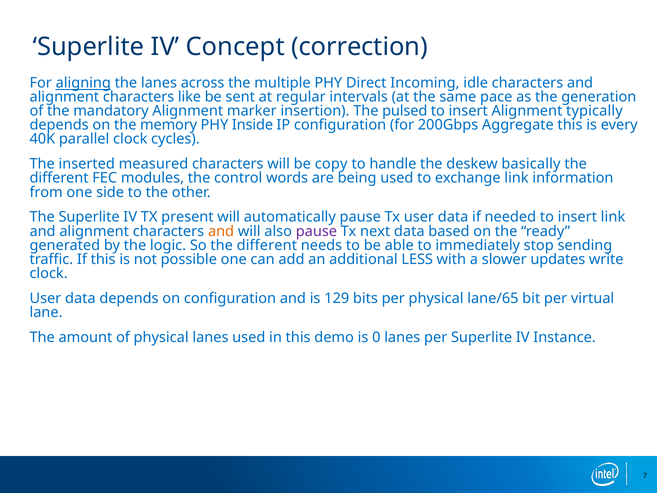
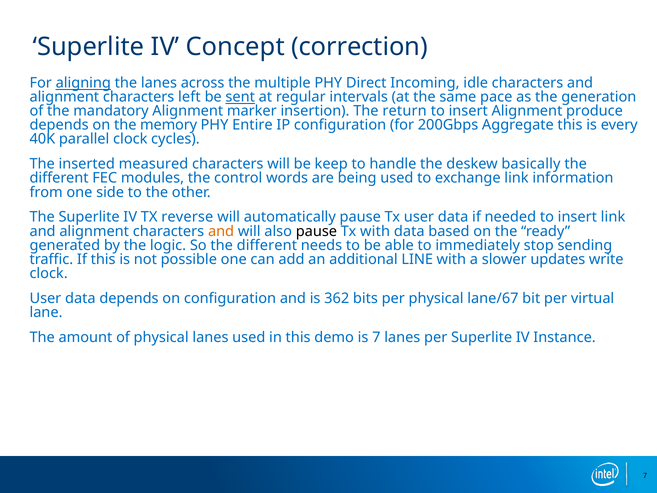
like: like -> left
sent underline: none -> present
pulsed: pulsed -> return
typically: typically -> produce
Inside: Inside -> Entire
copy: copy -> keep
present: present -> reverse
pause at (316, 231) colour: purple -> black
Tx next: next -> with
LESS: LESS -> LINE
129: 129 -> 362
lane/65: lane/65 -> lane/67
is 0: 0 -> 7
